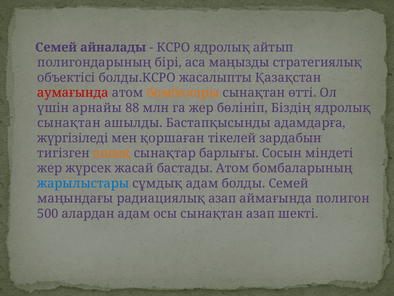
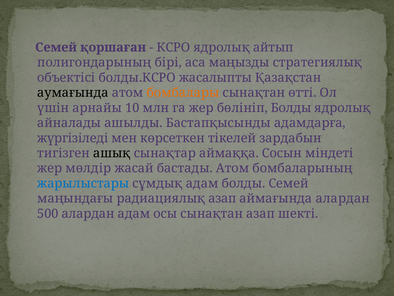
айналады: айналады -> қоршаған
аумағында colour: red -> black
88: 88 -> 10
бөлініп Біздің: Біздің -> Болды
сынақтан at (69, 123): сынақтан -> айналады
қоршаған: қоршаған -> көрсеткен
ашық colour: orange -> black
барлығы: барлығы -> аймаққа
жүрсек: жүрсек -> мөлдір
аймағында полигон: полигон -> алардан
